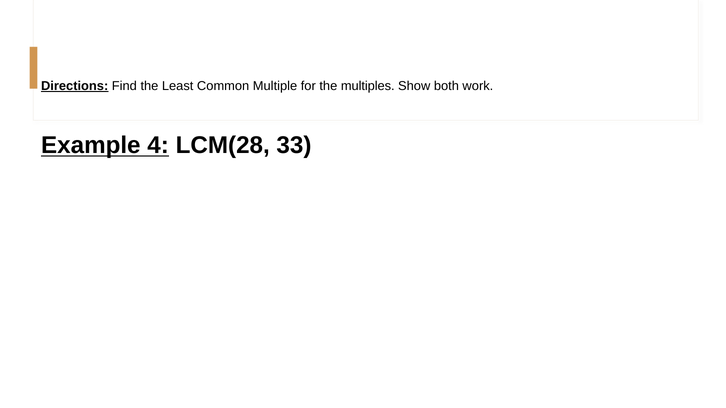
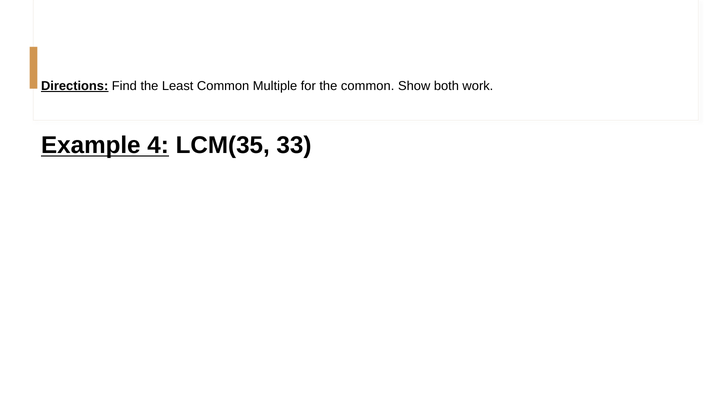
the multiples: multiples -> common
LCM(28: LCM(28 -> LCM(35
